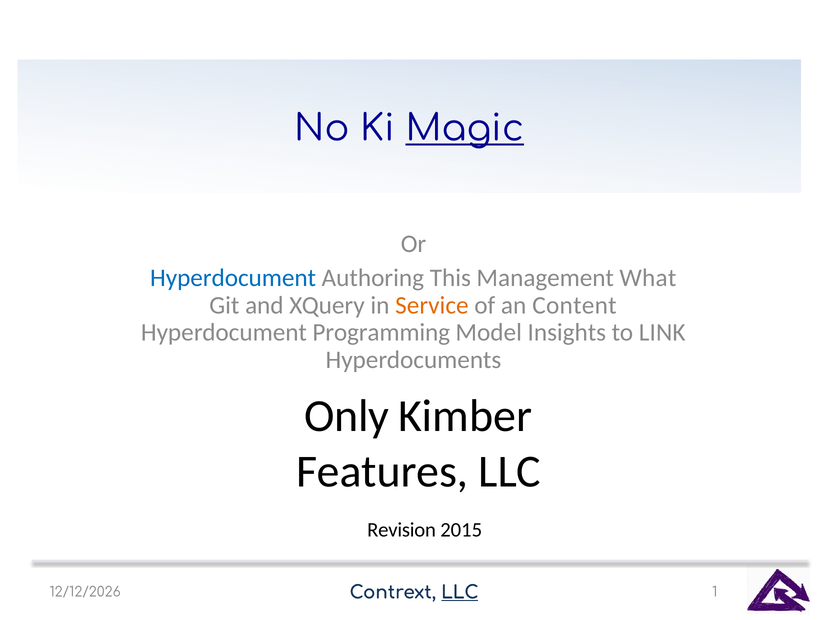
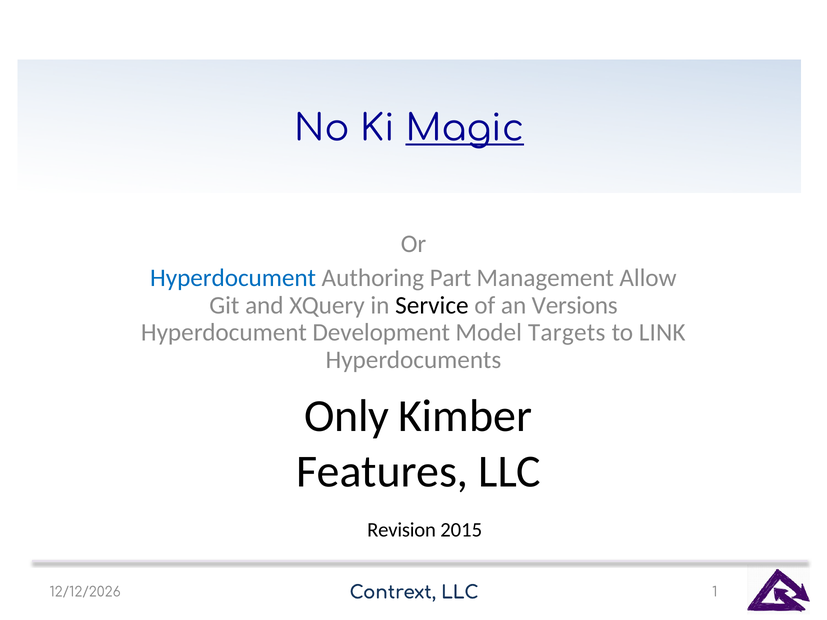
This: This -> Part
What: What -> Allow
Service colour: orange -> black
Content: Content -> Versions
Programming: Programming -> Development
Insights: Insights -> Targets
LLC at (460, 593) underline: present -> none
